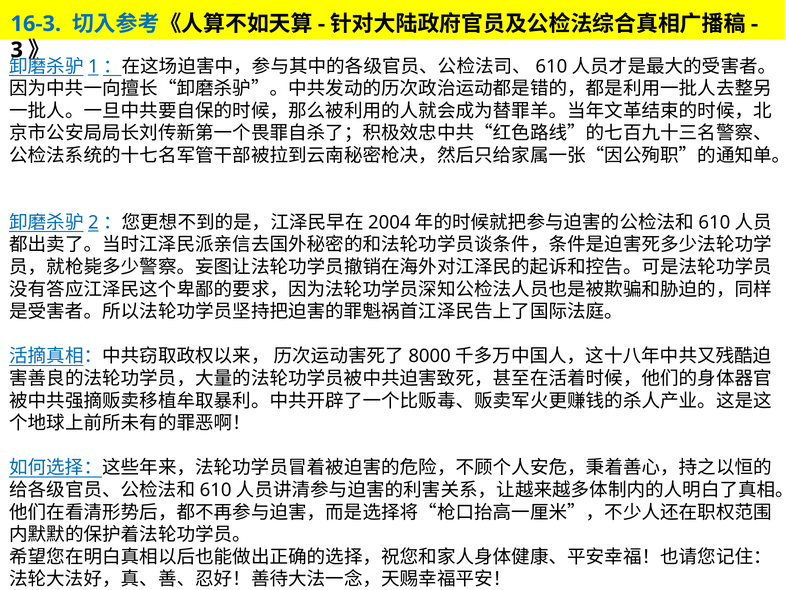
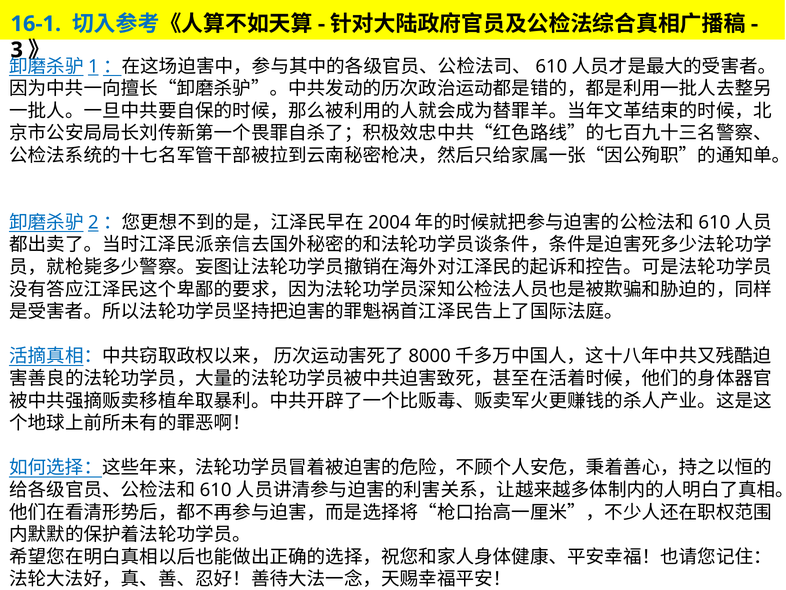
16-3: 16-3 -> 16-1
